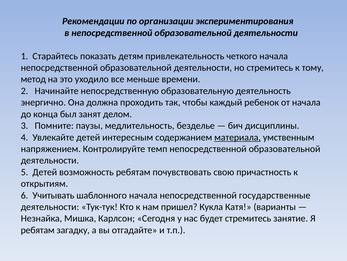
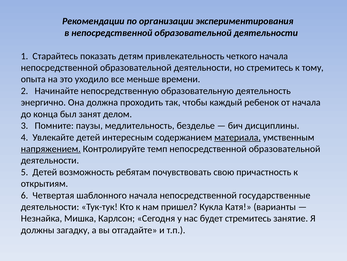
метод: метод -> опыта
напряжением underline: none -> present
Учитывать: Учитывать -> Четвертая
ребятам at (38, 229): ребятам -> должны
